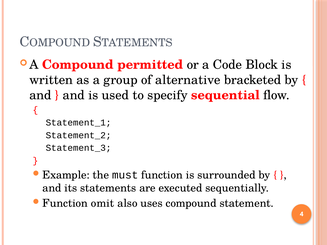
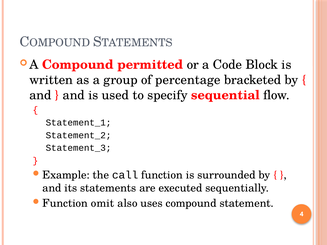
alternative: alternative -> percentage
must: must -> call
